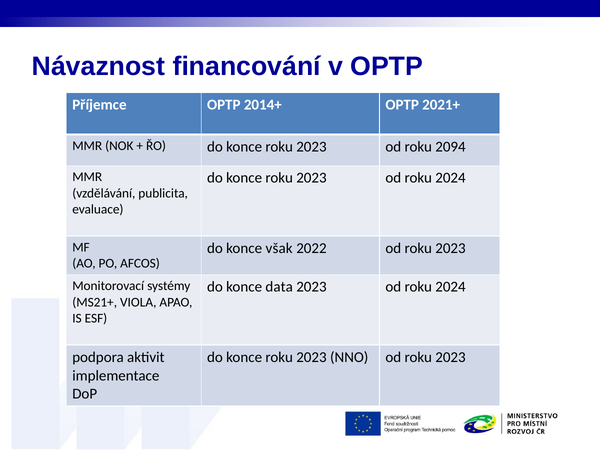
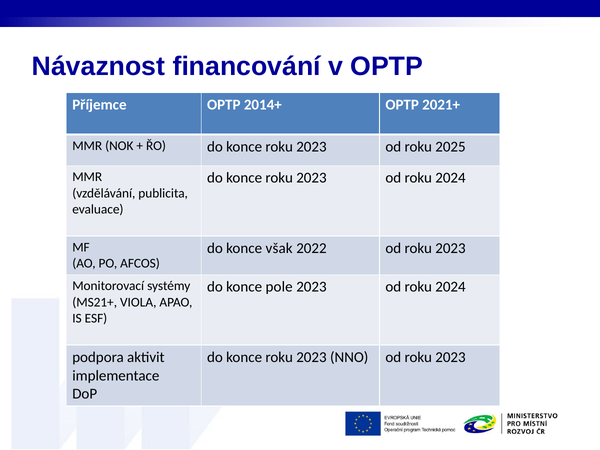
2094: 2094 -> 2025
data: data -> pole
